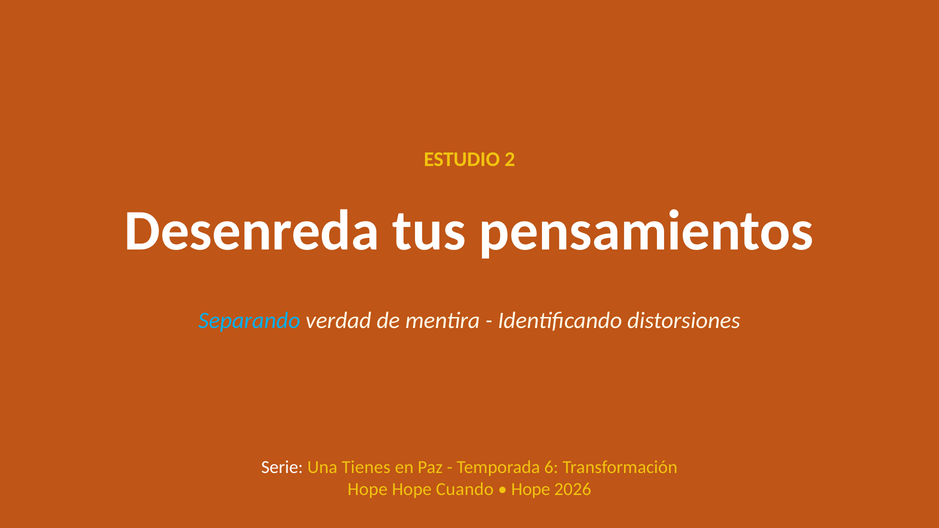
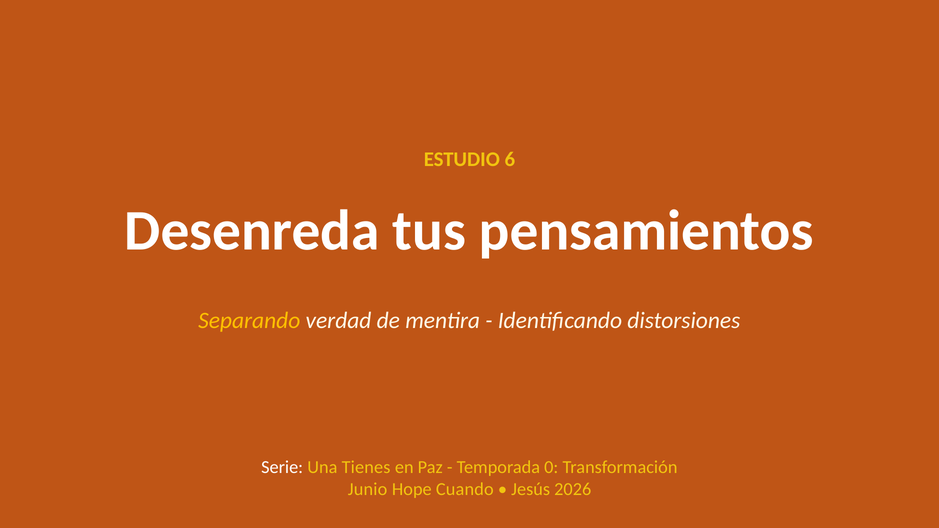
2: 2 -> 6
Separando colour: light blue -> yellow
6: 6 -> 0
Hope at (368, 489): Hope -> Junio
Hope at (531, 489): Hope -> Jesús
